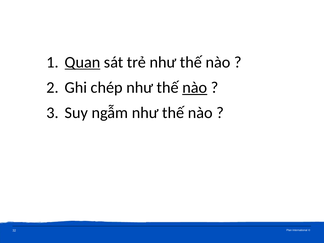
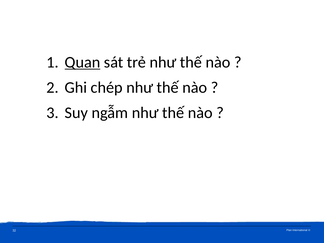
nào at (195, 87) underline: present -> none
